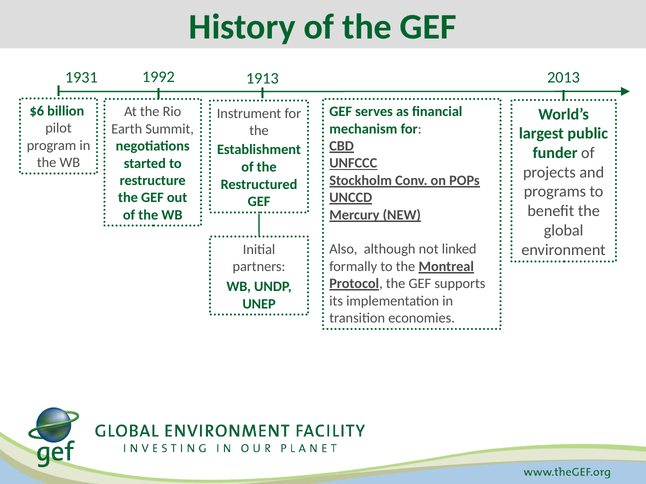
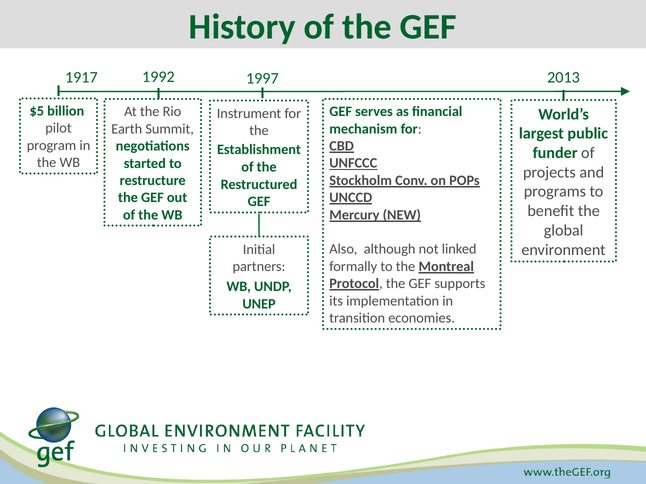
1931: 1931 -> 1917
1913: 1913 -> 1997
$6: $6 -> $5
